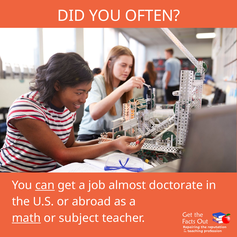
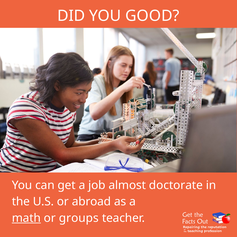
OFTEN: OFTEN -> GOOD
can underline: present -> none
subject: subject -> groups
